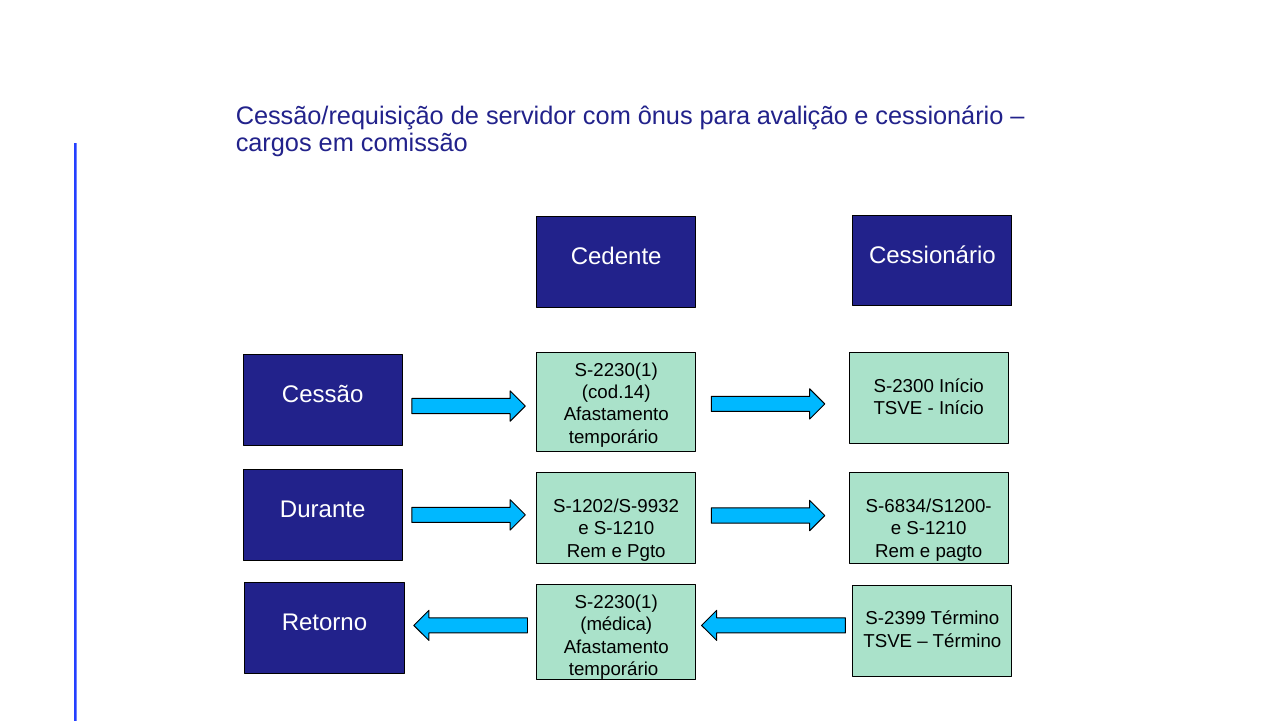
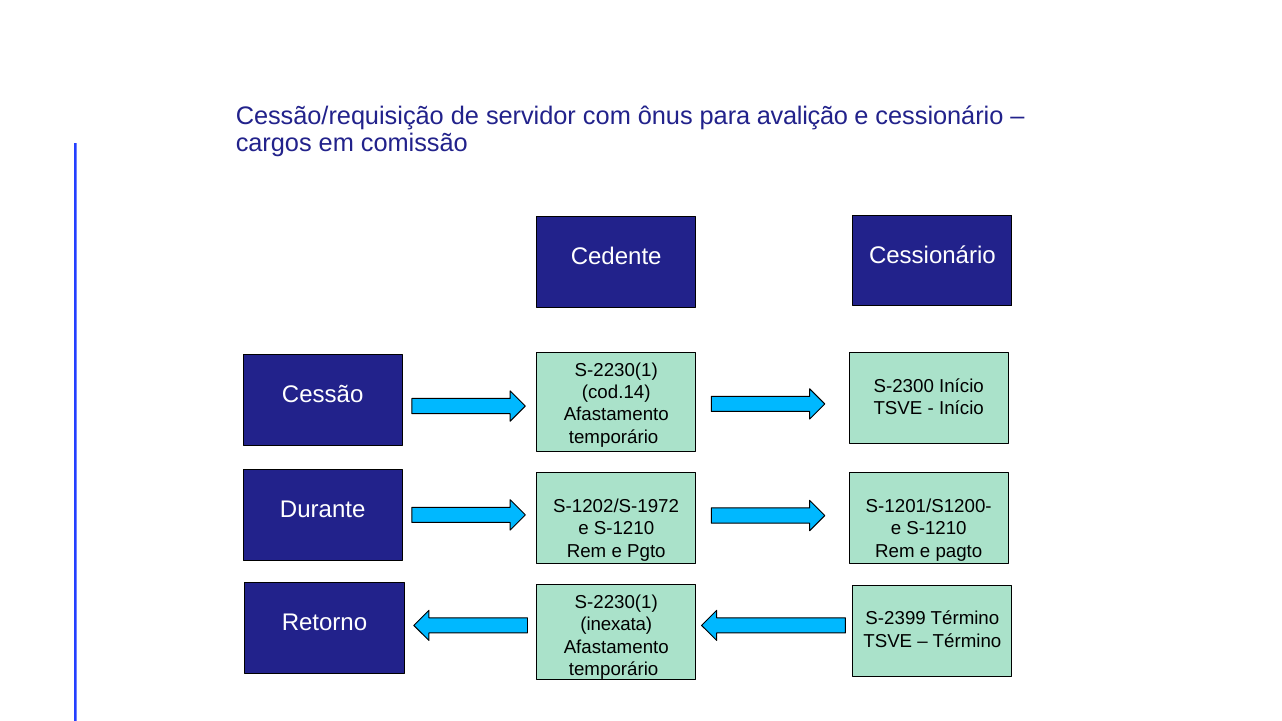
S-1202/S-9932: S-1202/S-9932 -> S-1202/S-1972
S-6834/S1200-: S-6834/S1200- -> S-1201/S1200-
médica: médica -> inexata
